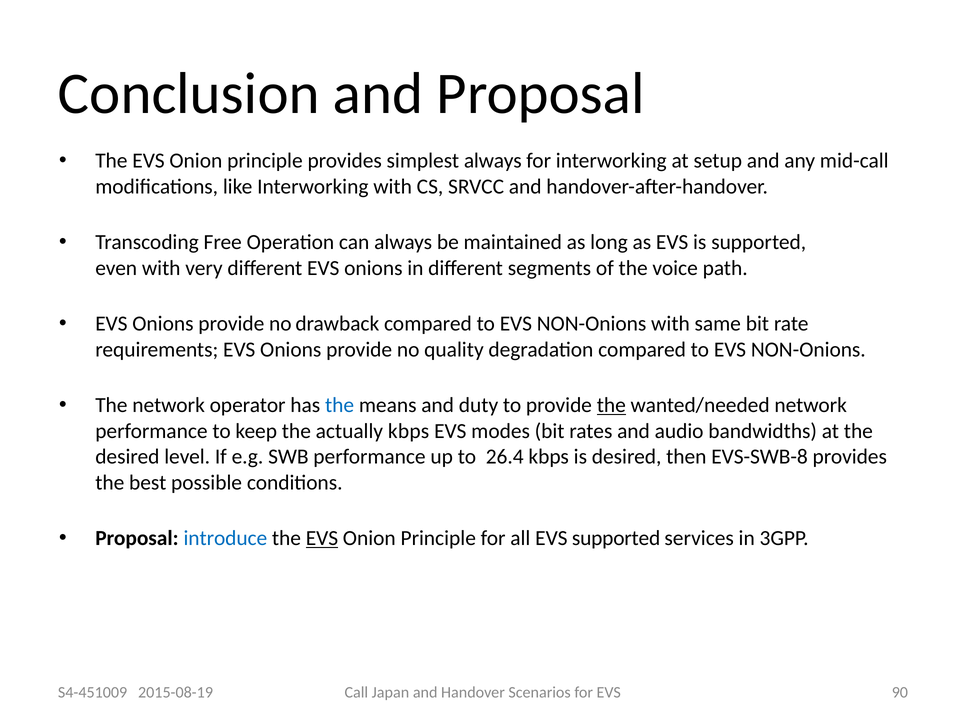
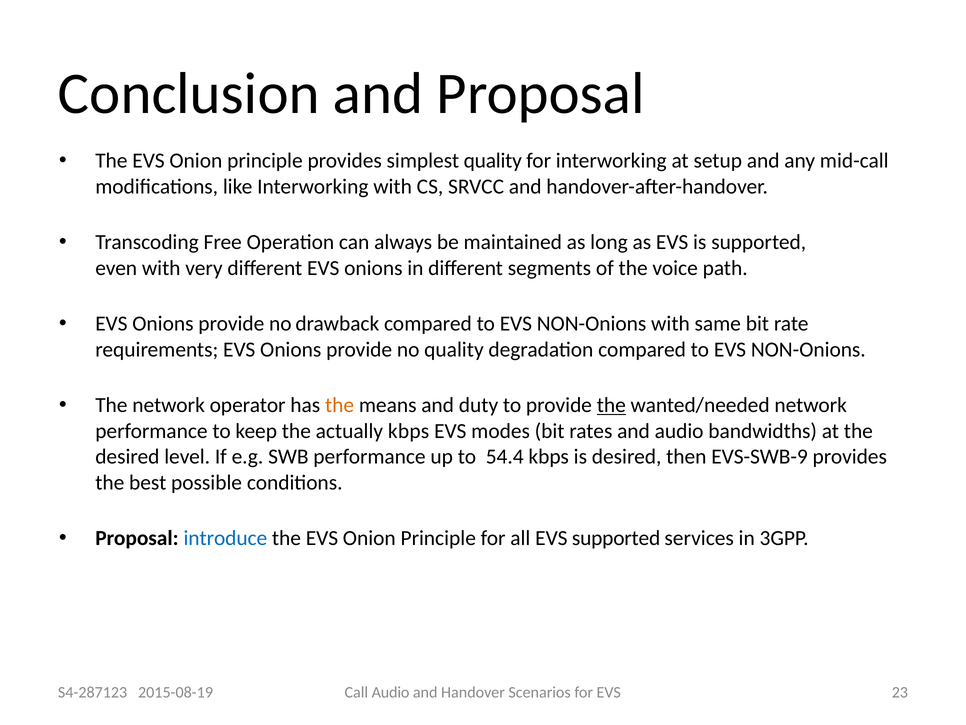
simplest always: always -> quality
the at (340, 405) colour: blue -> orange
26.4: 26.4 -> 54.4
EVS-SWB-8: EVS-SWB-8 -> EVS-SWB-9
EVS at (322, 538) underline: present -> none
Call Japan: Japan -> Audio
90: 90 -> 23
S4-451009: S4-451009 -> S4-287123
